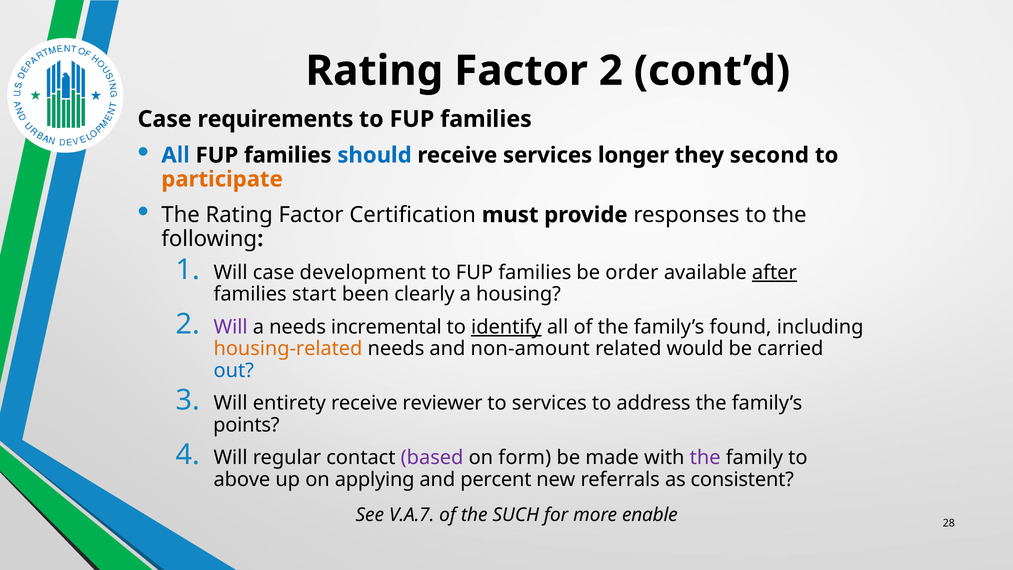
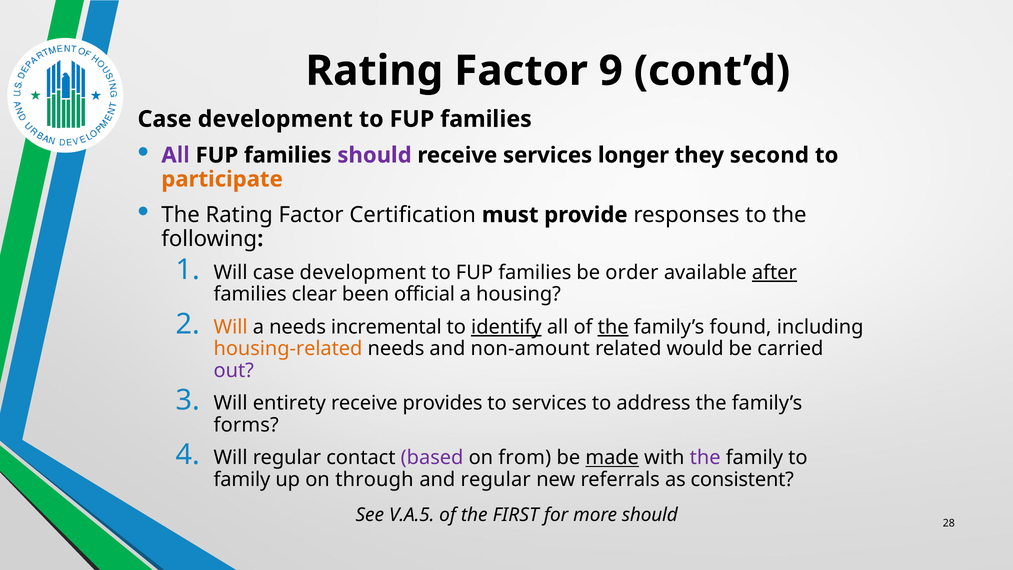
Factor 2: 2 -> 9
requirements at (275, 119): requirements -> development
All at (176, 155) colour: blue -> purple
should at (375, 155) colour: blue -> purple
start: start -> clear
clearly: clearly -> official
Will at (231, 327) colour: purple -> orange
the at (613, 327) underline: none -> present
out colour: blue -> purple
reviewer: reviewer -> provides
points: points -> forms
form: form -> from
made underline: none -> present
above at (242, 479): above -> family
applying: applying -> through
and percent: percent -> regular
V.A.7: V.A.7 -> V.A.5
SUCH: SUCH -> FIRST
more enable: enable -> should
